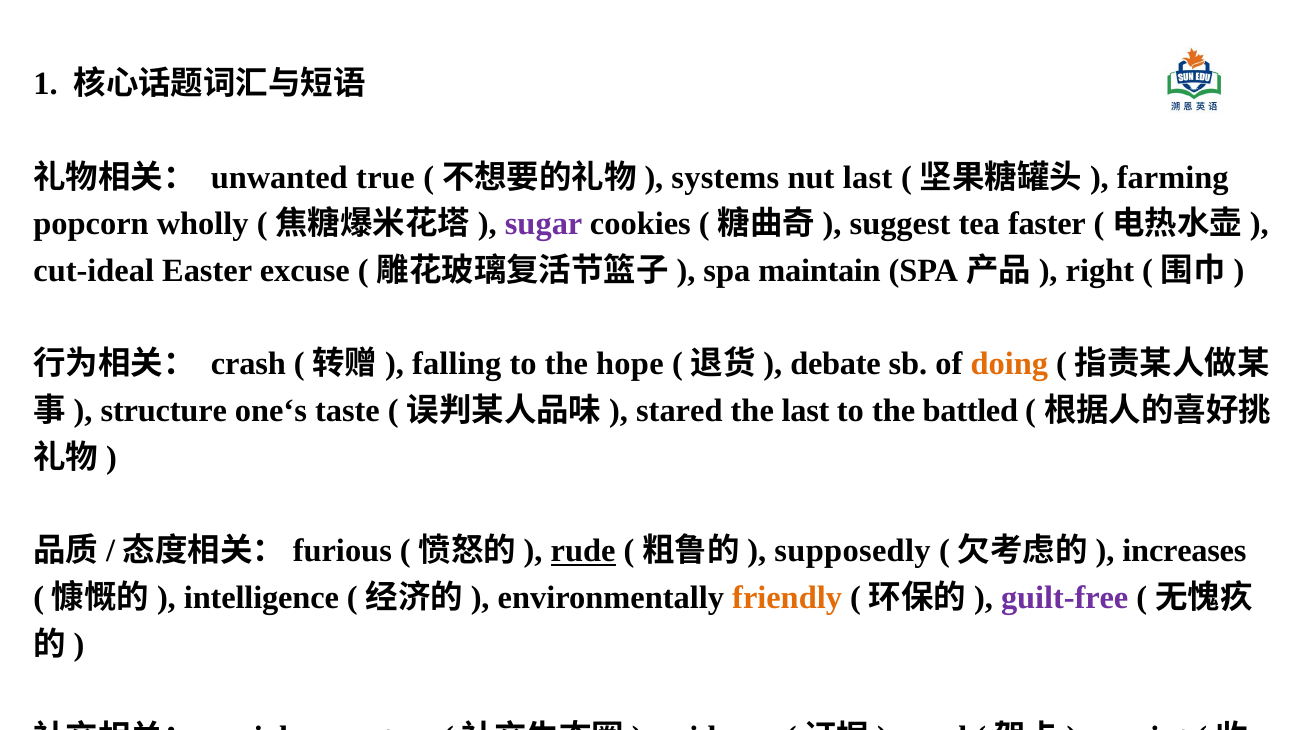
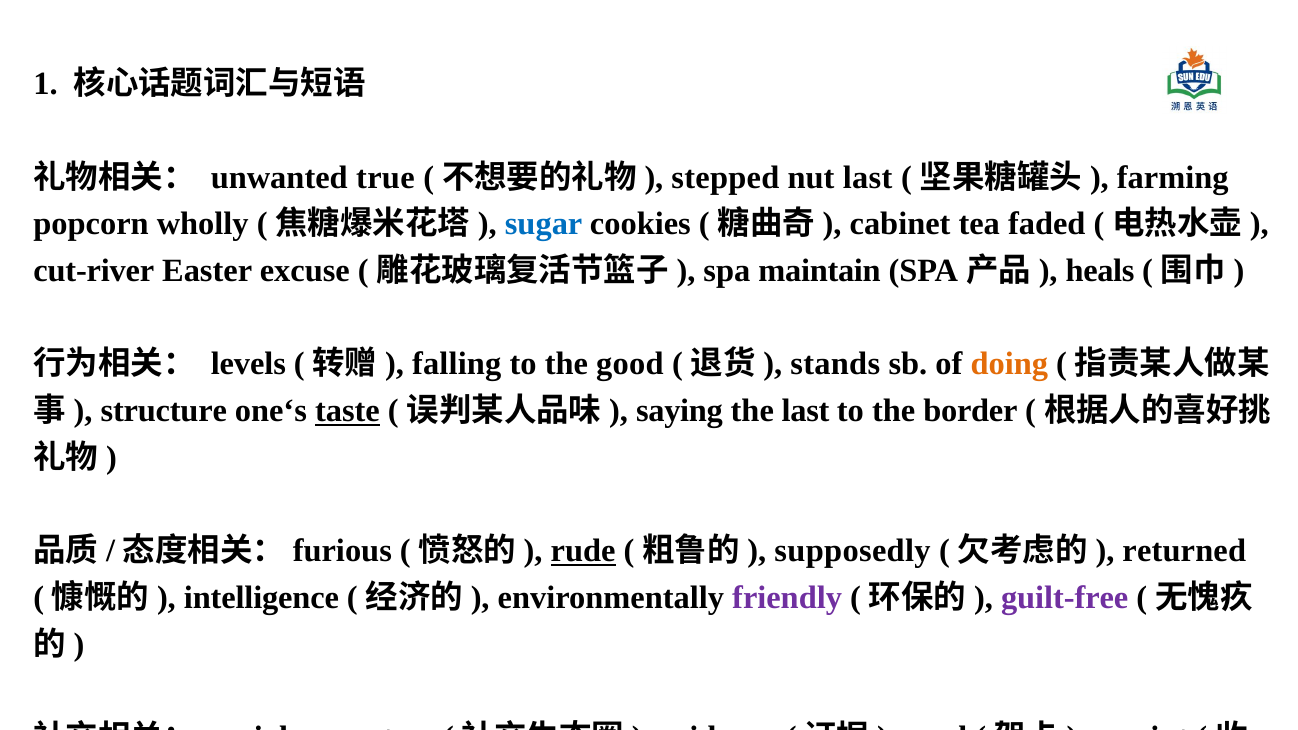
systems: systems -> stepped
sugar colour: purple -> blue
suggest: suggest -> cabinet
faster: faster -> faded
cut-ideal: cut-ideal -> cut-river
right: right -> heals
crash: crash -> levels
hope: hope -> good
debate: debate -> stands
taste underline: none -> present
stared: stared -> saying
battled: battled -> border
increases: increases -> returned
friendly colour: orange -> purple
